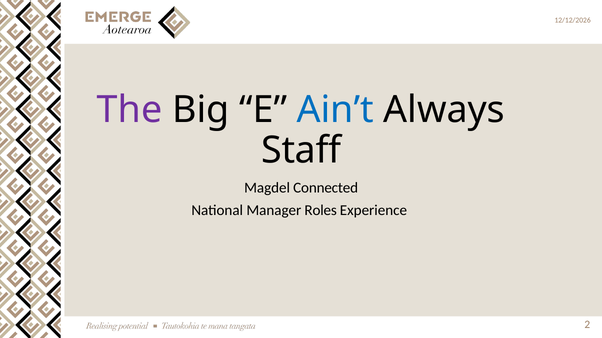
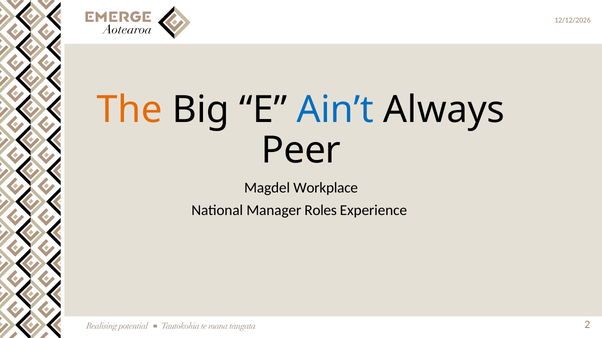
The colour: purple -> orange
Staff: Staff -> Peer
Connected: Connected -> Workplace
